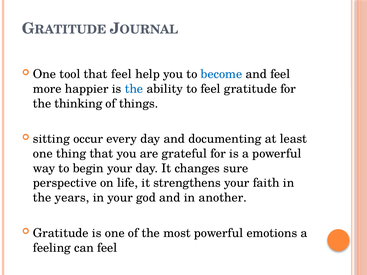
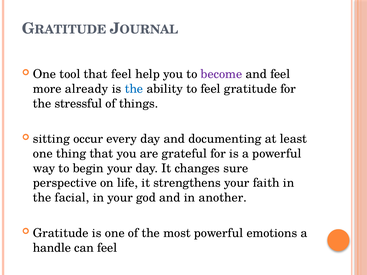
become colour: blue -> purple
happier: happier -> already
thinking: thinking -> stressful
years: years -> facial
feeling: feeling -> handle
